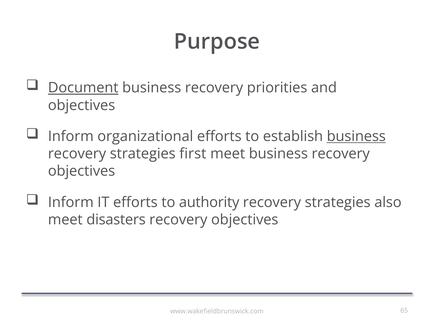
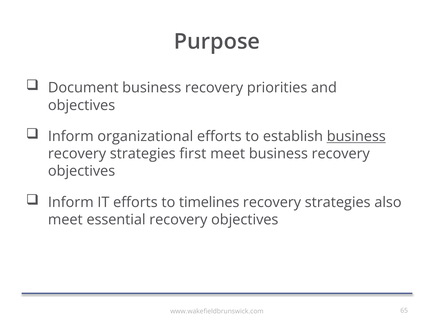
Document underline: present -> none
authority: authority -> timelines
disasters: disasters -> essential
